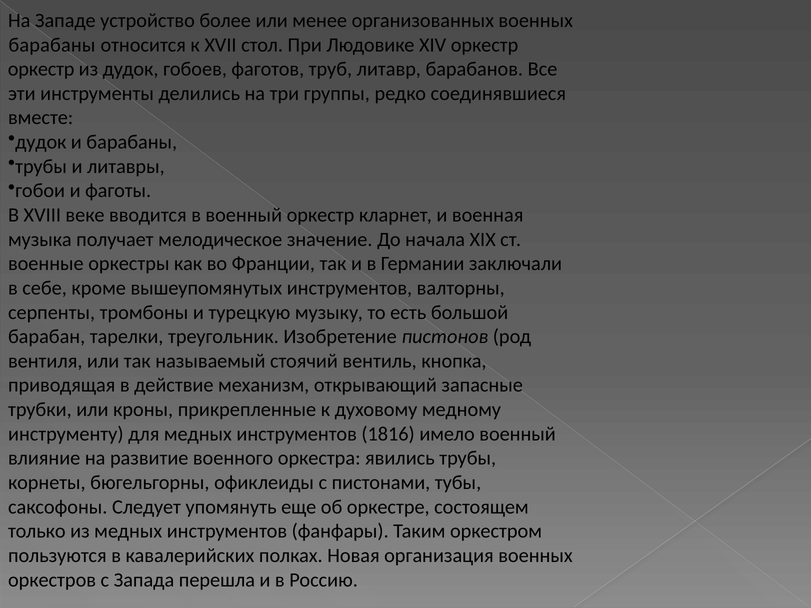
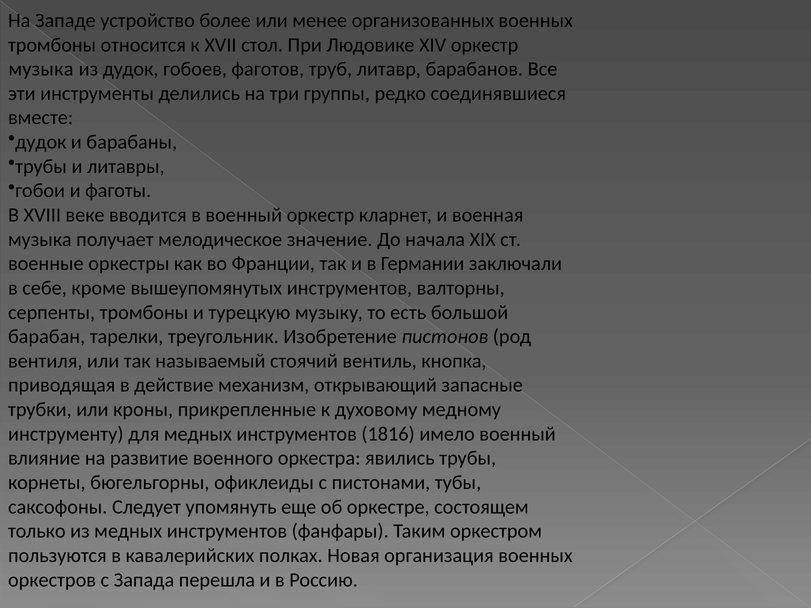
барабаны at (52, 45): барабаны -> тромбоны
оркестр at (41, 69): оркестр -> музыка
